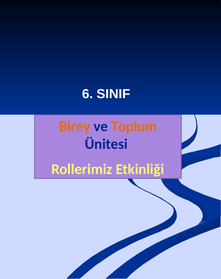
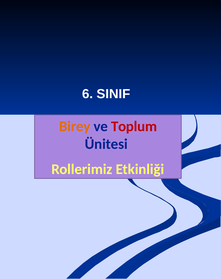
Toplum colour: orange -> red
